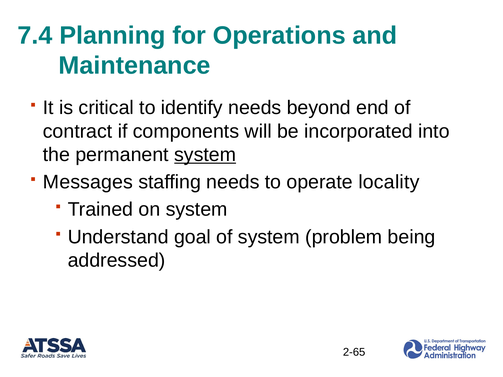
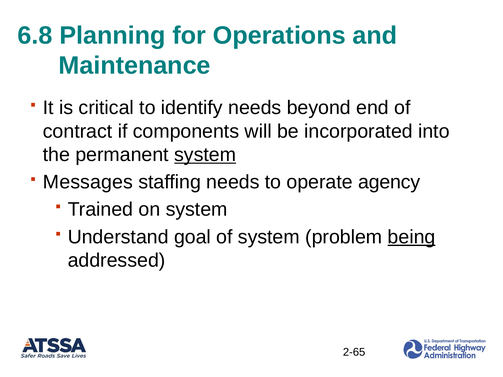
7.4: 7.4 -> 6.8
locality: locality -> agency
being underline: none -> present
